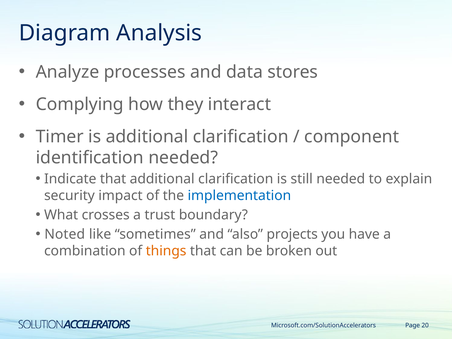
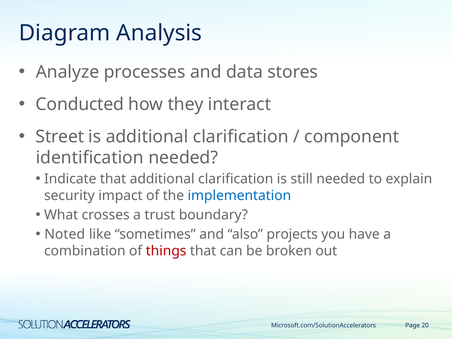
Complying: Complying -> Conducted
Timer: Timer -> Street
things colour: orange -> red
